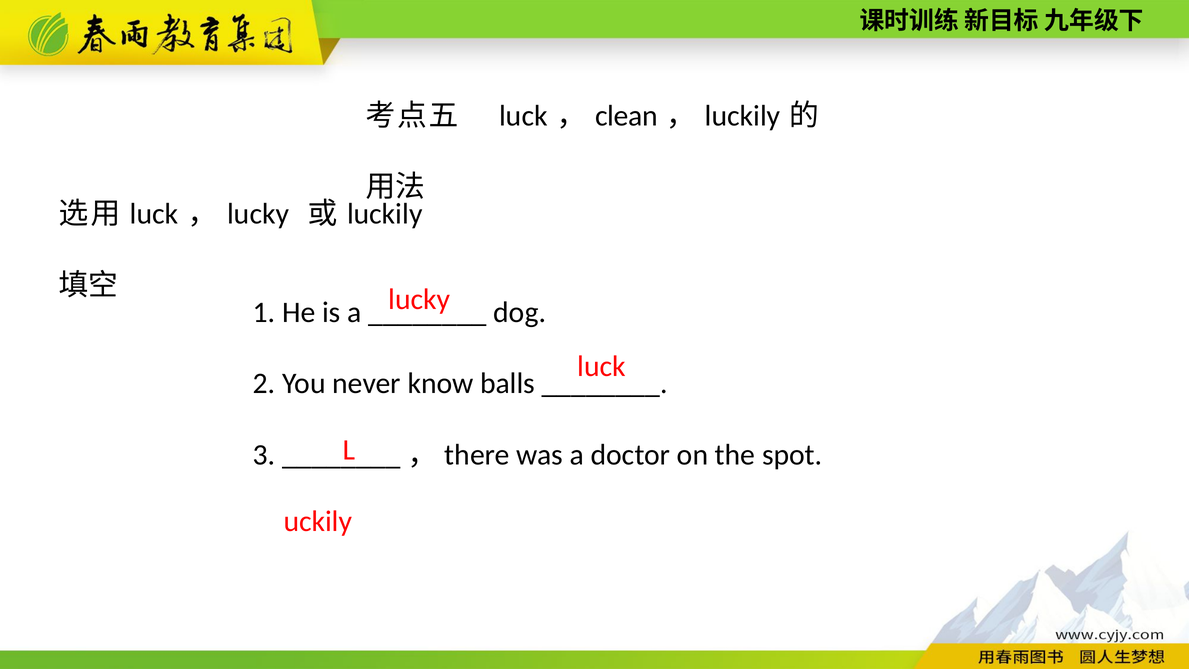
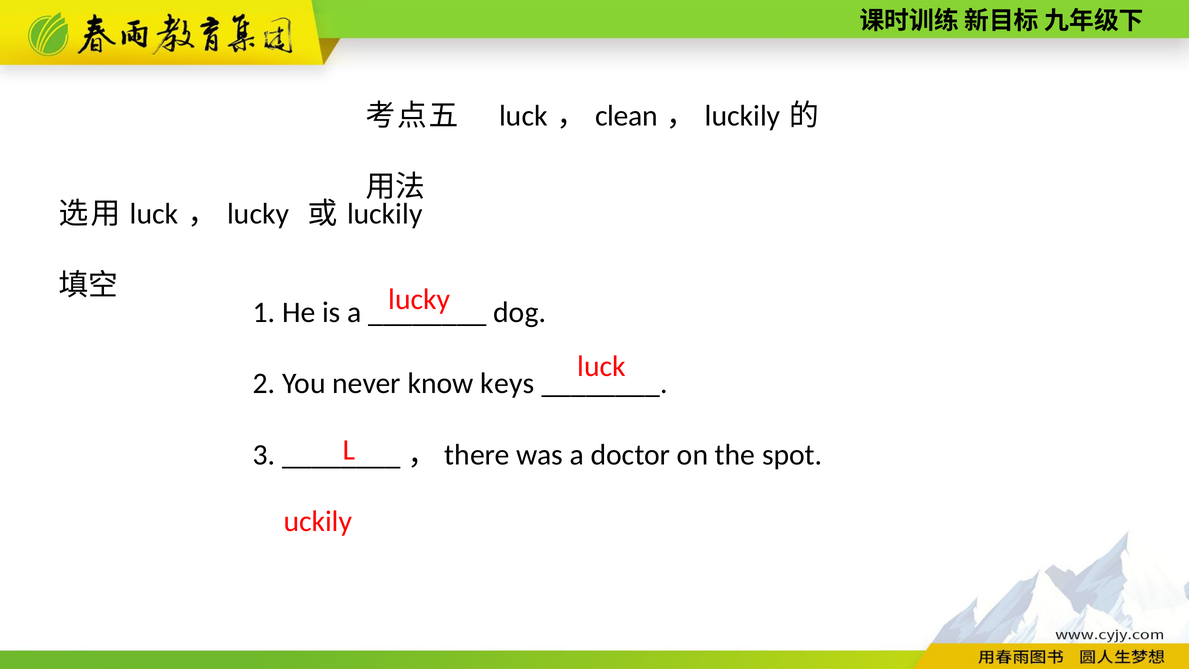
balls: balls -> keys
